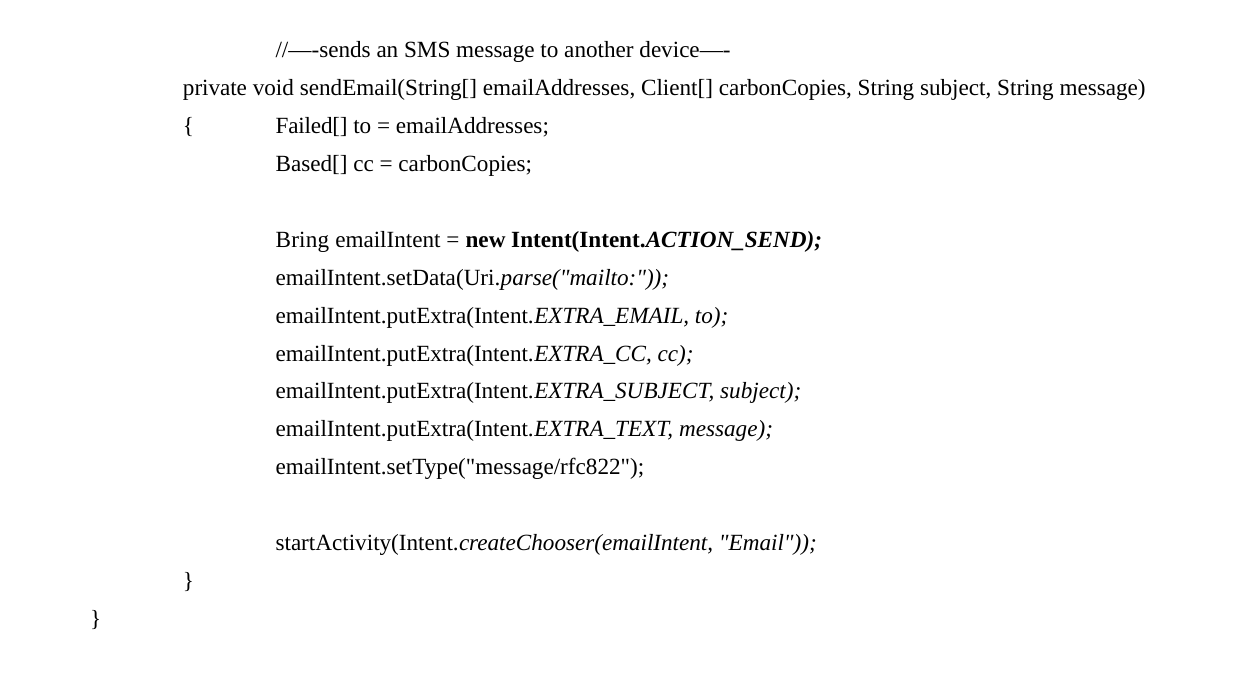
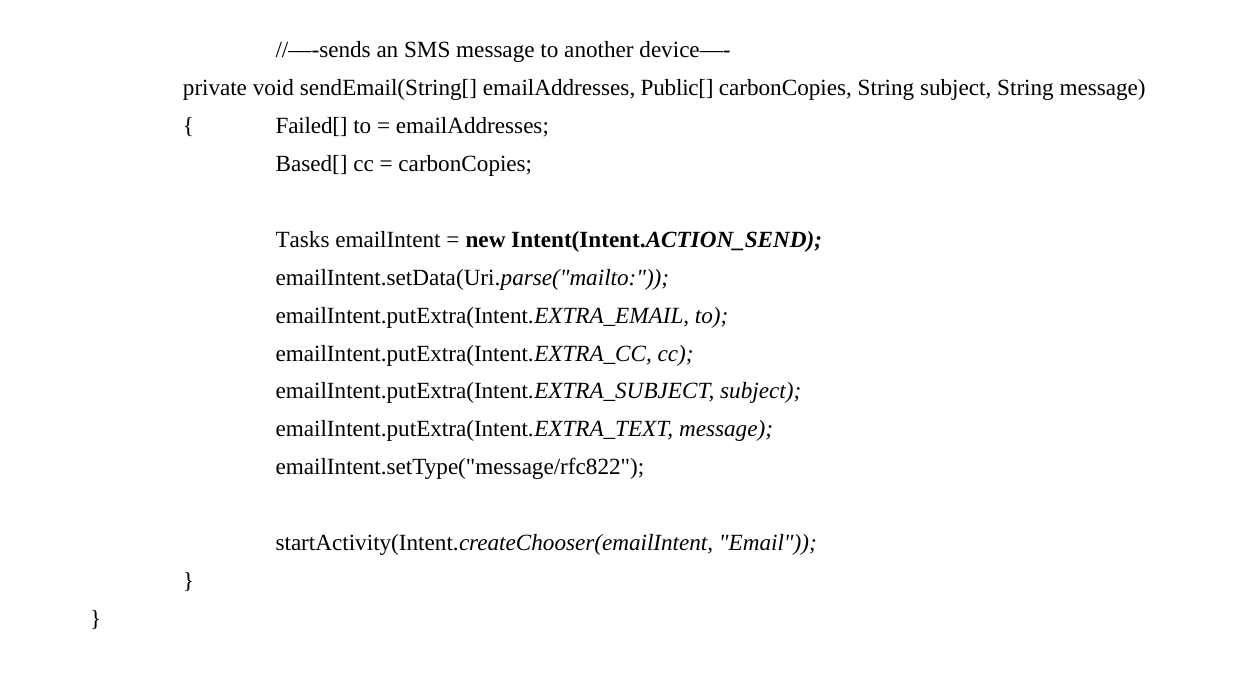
Client[: Client[ -> Public[
Bring: Bring -> Tasks
